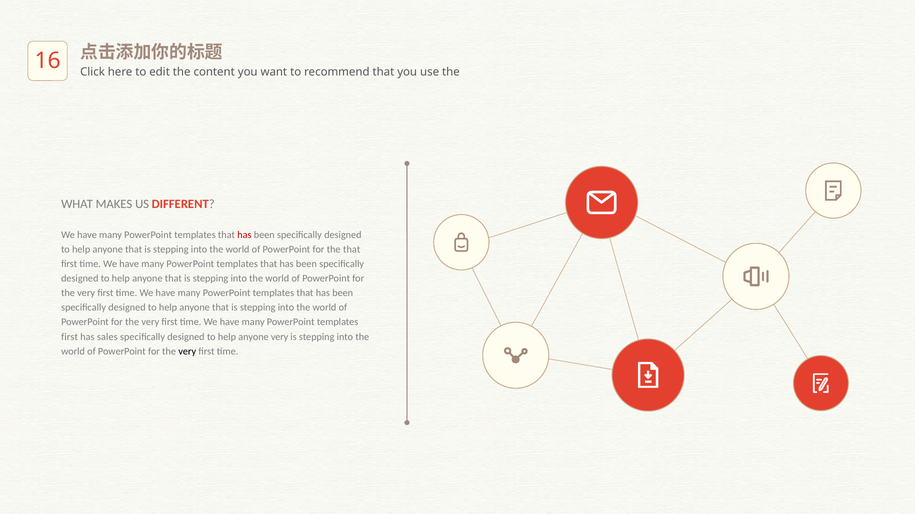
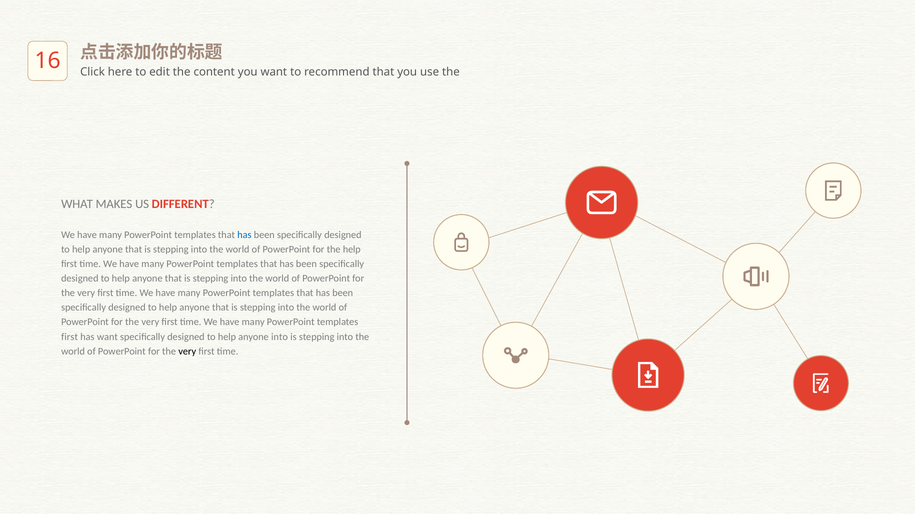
has at (244, 235) colour: red -> blue
the that: that -> help
has sales: sales -> want
anyone very: very -> into
